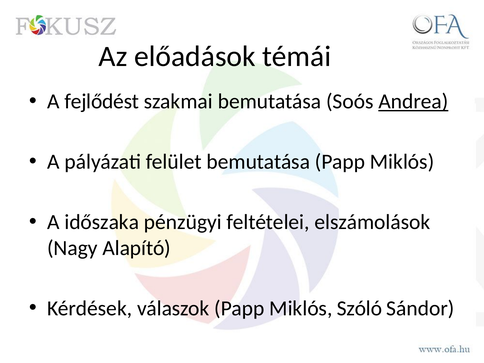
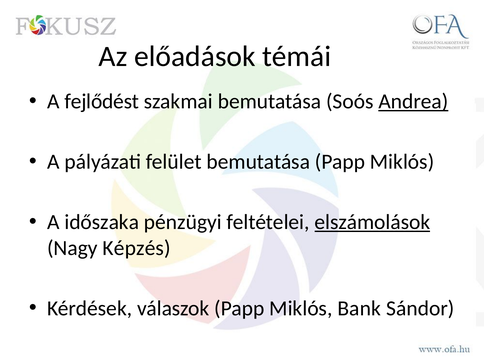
elszámolások underline: none -> present
Alapító: Alapító -> Képzés
Szóló: Szóló -> Bank
